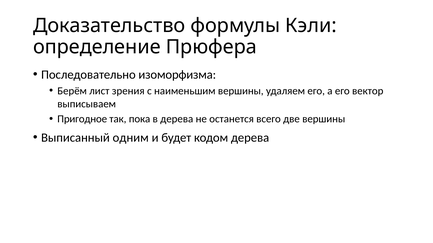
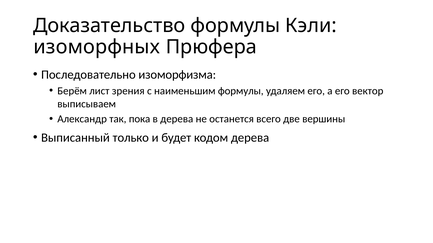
определение: определение -> изоморфных
наименьшим вершины: вершины -> формулы
Пригодное: Пригодное -> Александр
одним: одним -> только
